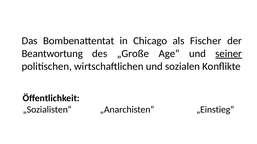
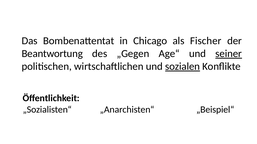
„Große: „Große -> „Gegen
sozialen underline: none -> present
„Einstieg“: „Einstieg“ -> „Beispiel“
